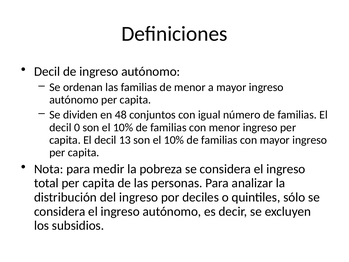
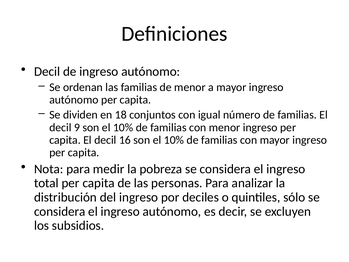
48: 48 -> 18
0: 0 -> 9
13: 13 -> 16
